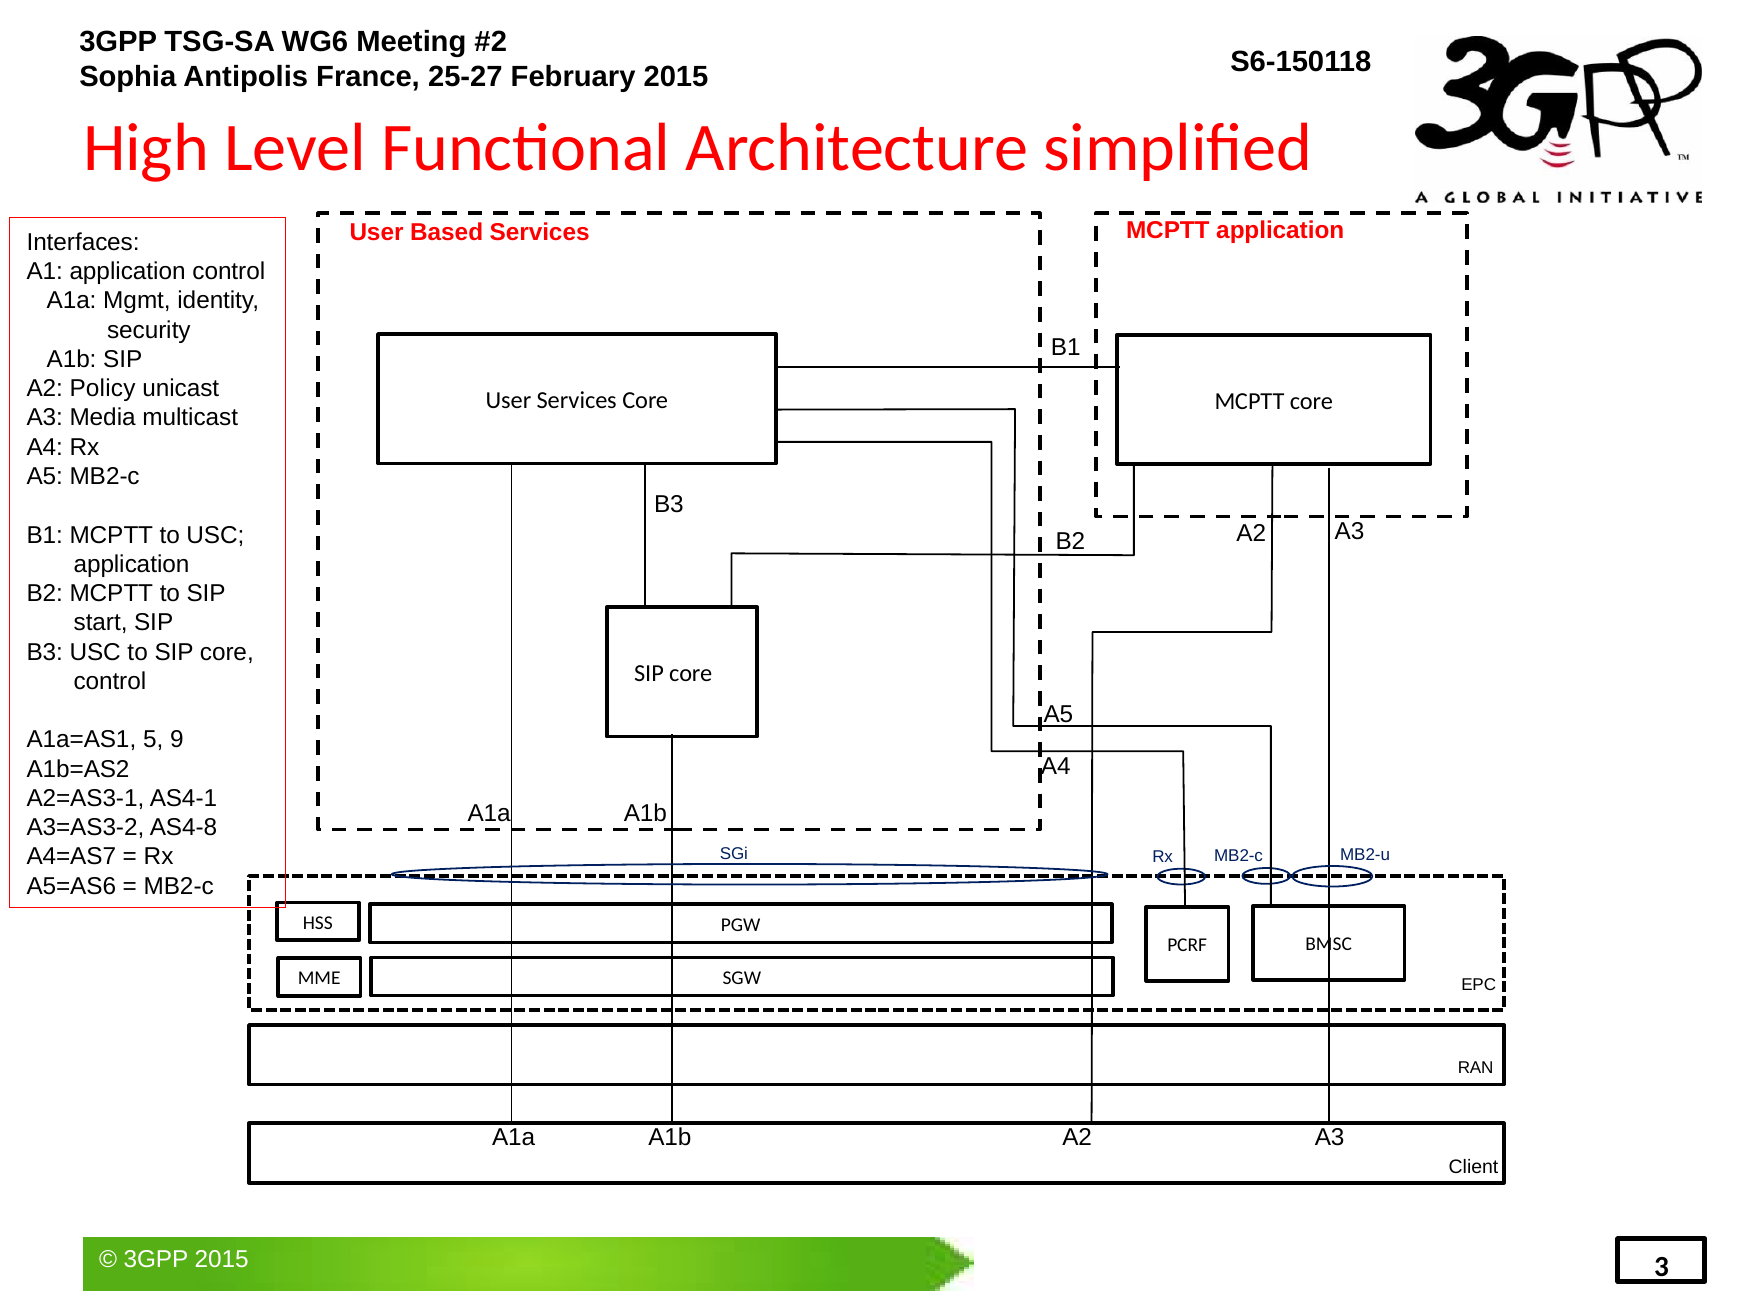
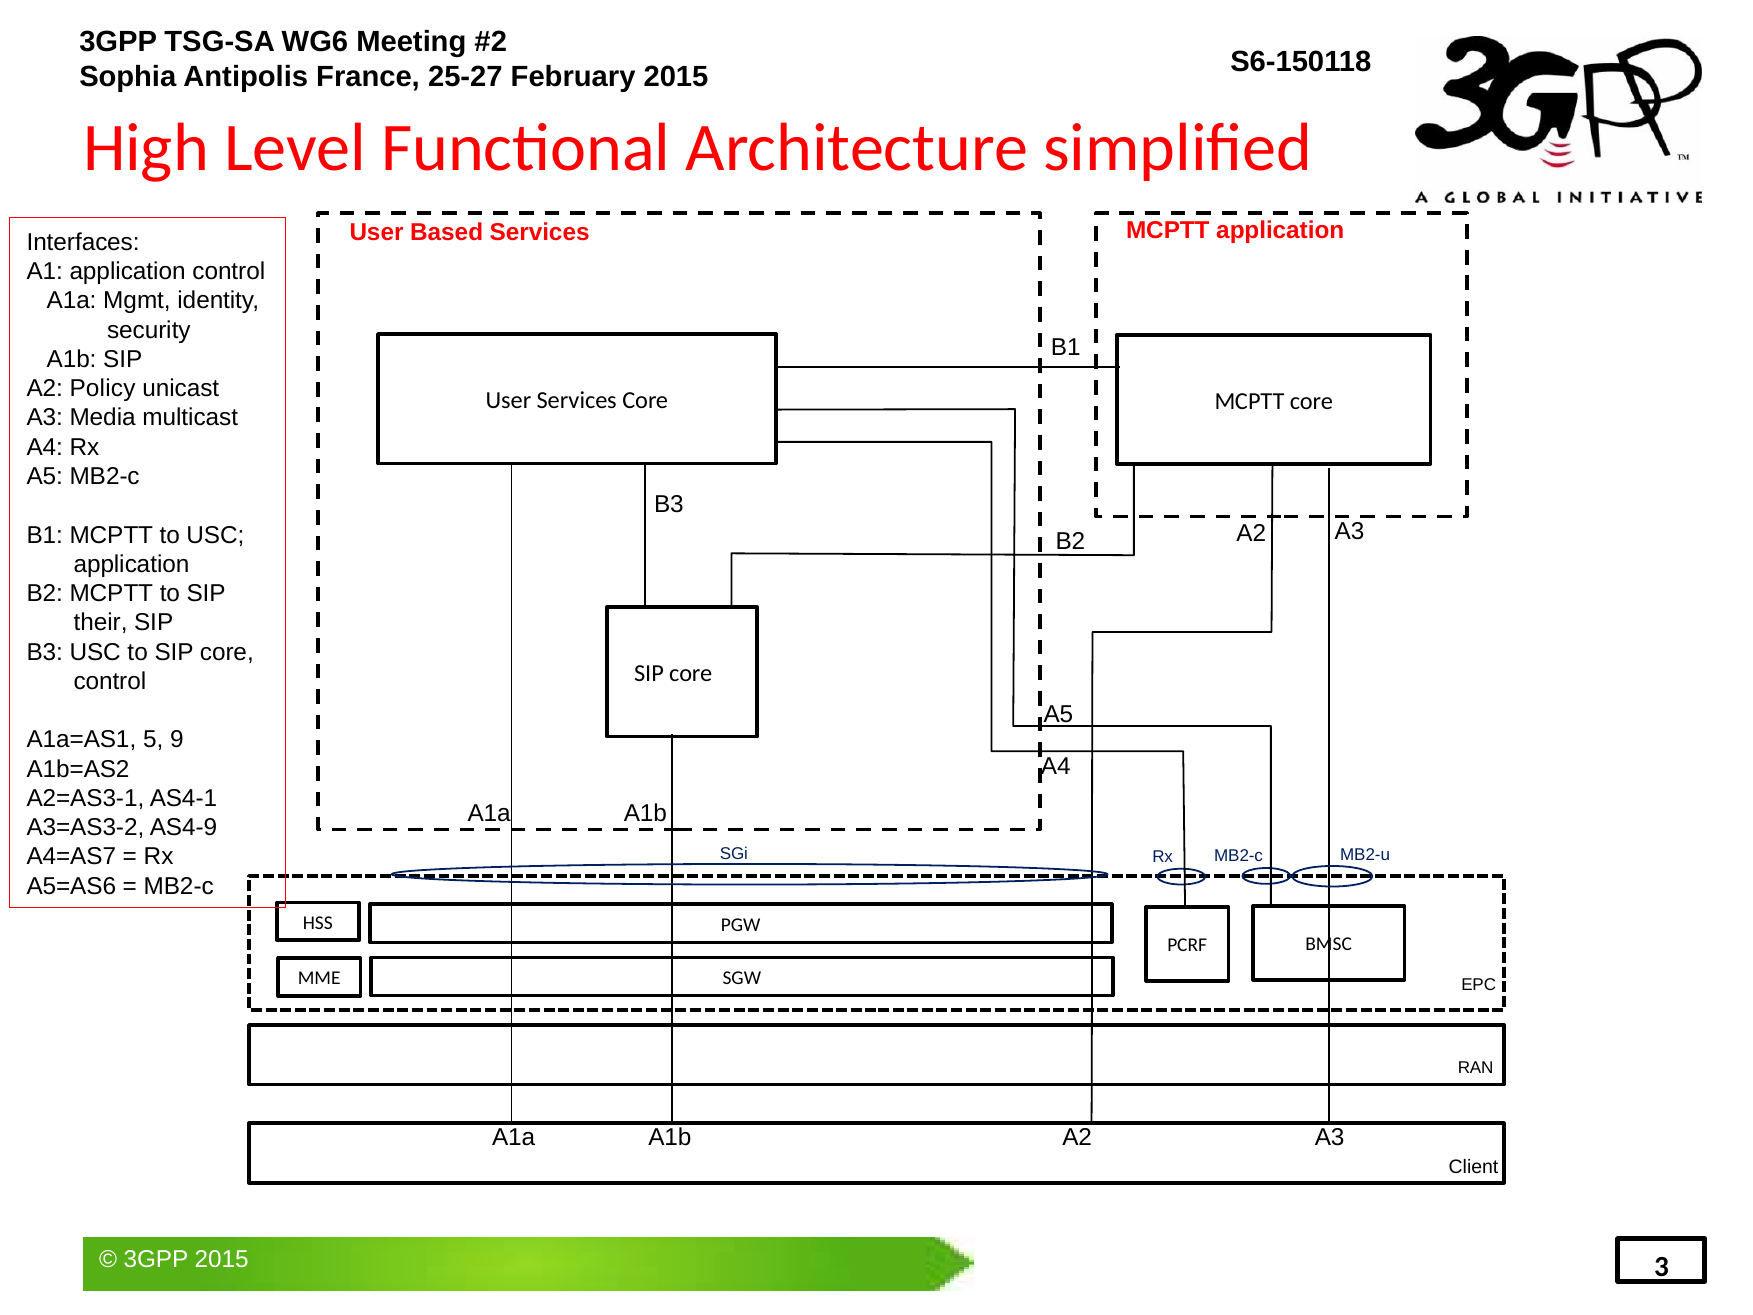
start: start -> their
AS4-8: AS4-8 -> AS4-9
